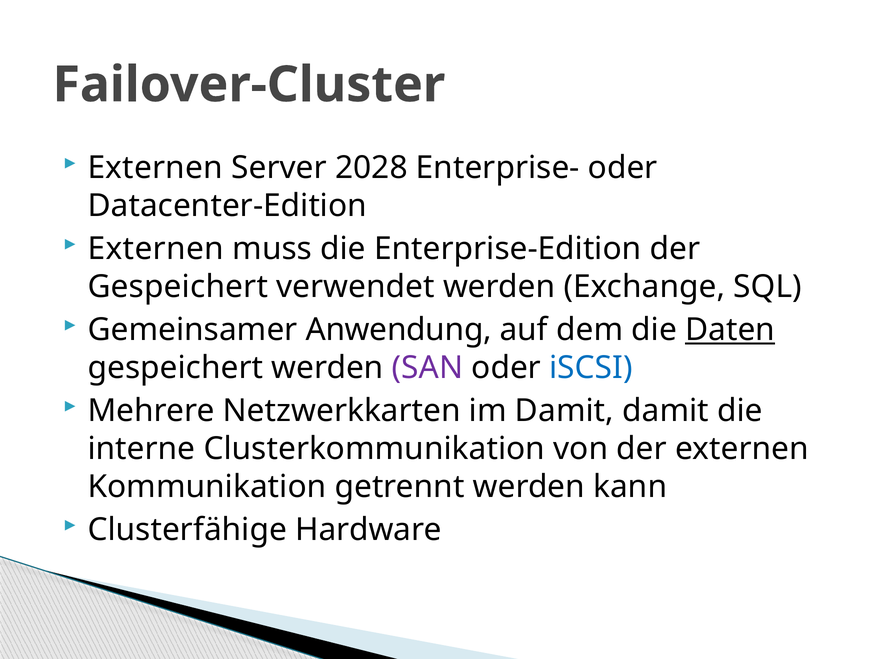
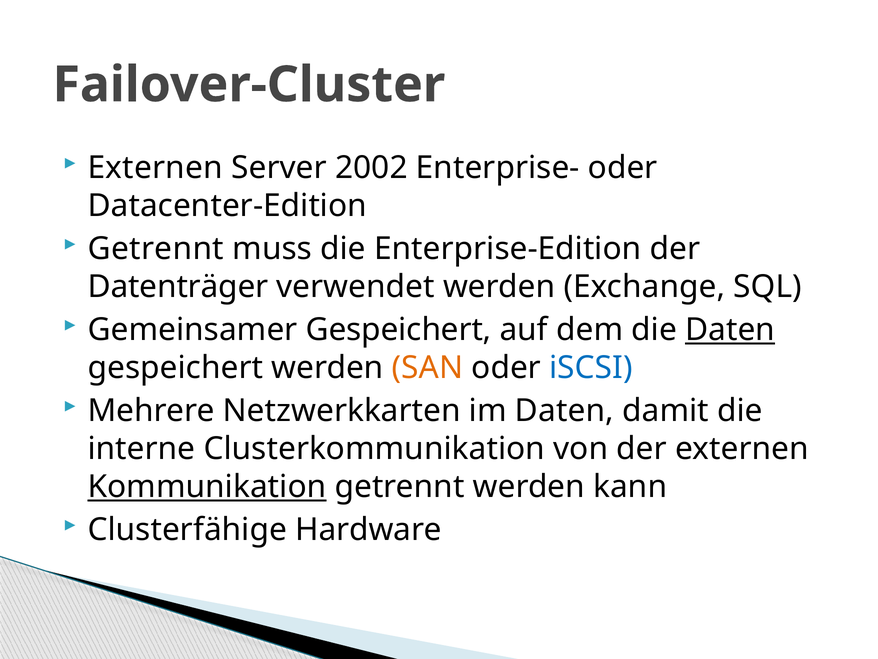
2028: 2028 -> 2002
Externen at (156, 249): Externen -> Getrennt
Gespeichert at (178, 287): Gespeichert -> Datenträger
Gemeinsamer Anwendung: Anwendung -> Gespeichert
SAN colour: purple -> orange
im Damit: Damit -> Daten
Kommunikation underline: none -> present
